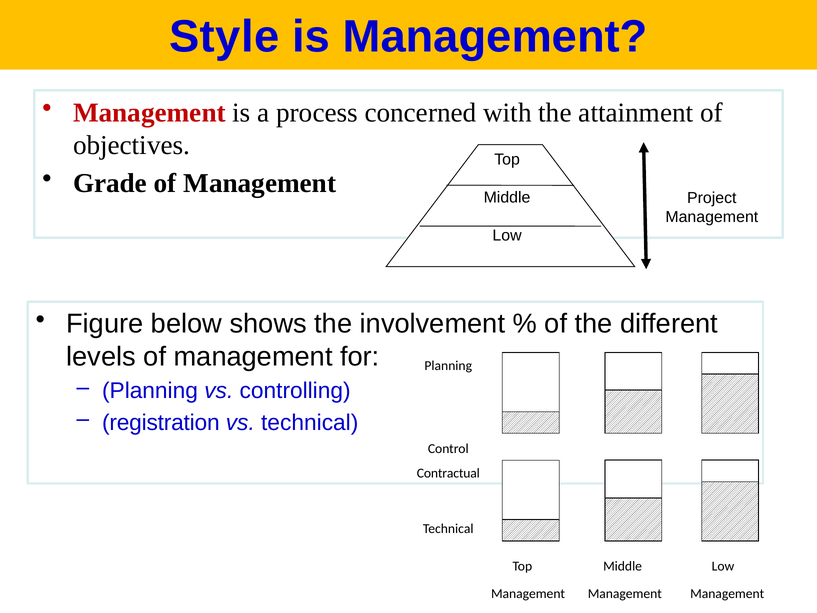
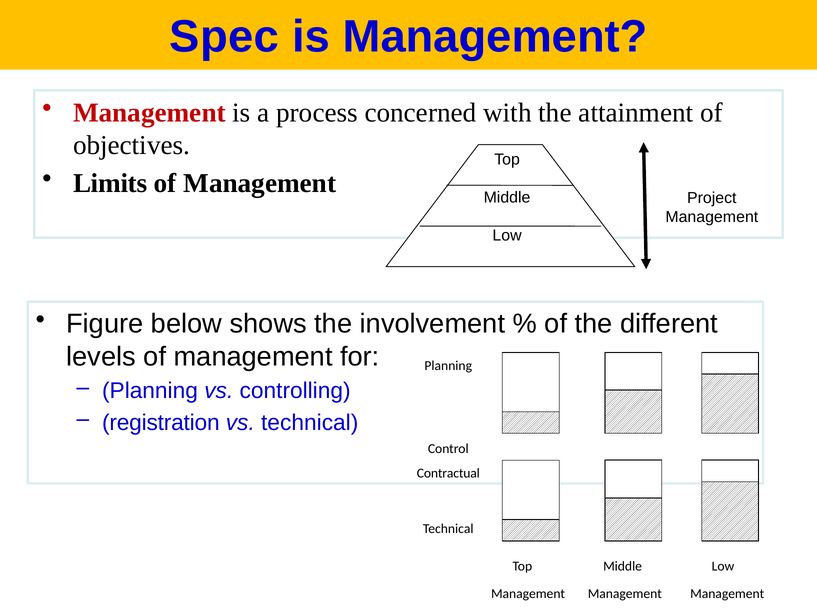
Style: Style -> Spec
Grade: Grade -> Limits
